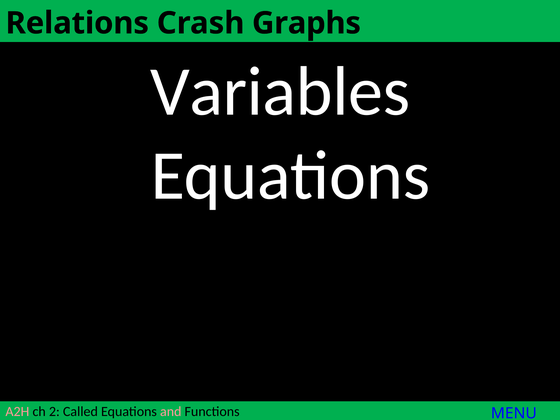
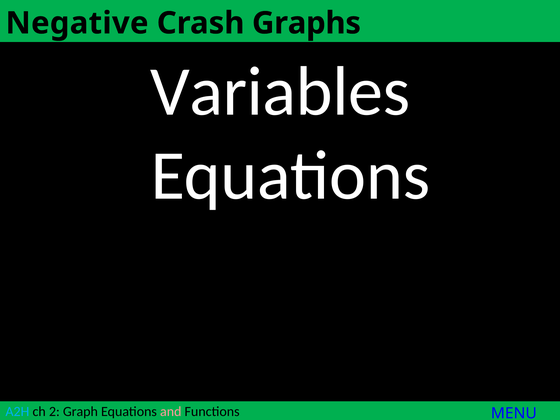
Relations: Relations -> Negative
A2H colour: pink -> light blue
Called: Called -> Graph
